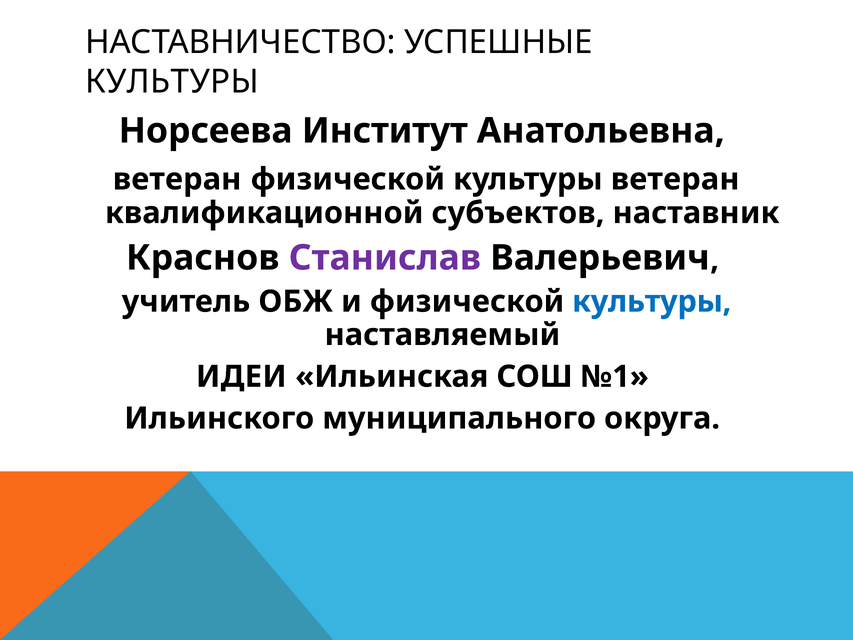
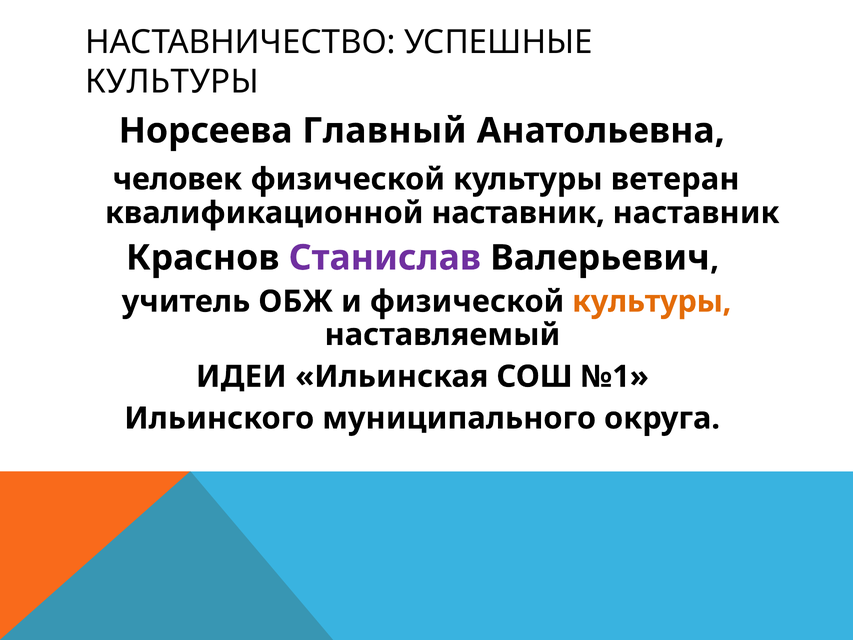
Институт: Институт -> Главный
ветеран at (177, 179): ветеран -> человек
квалификационной субъектов: субъектов -> наставник
культуры at (652, 301) colour: blue -> orange
